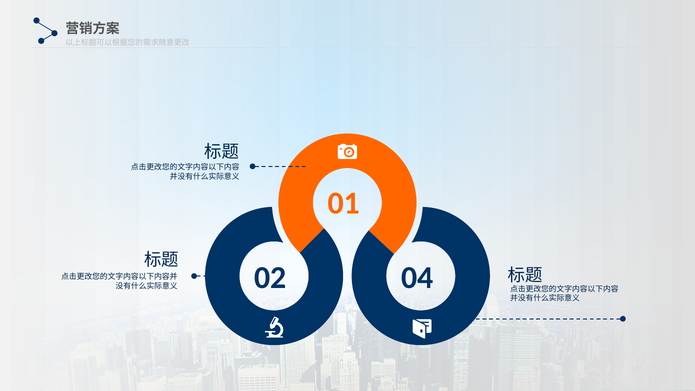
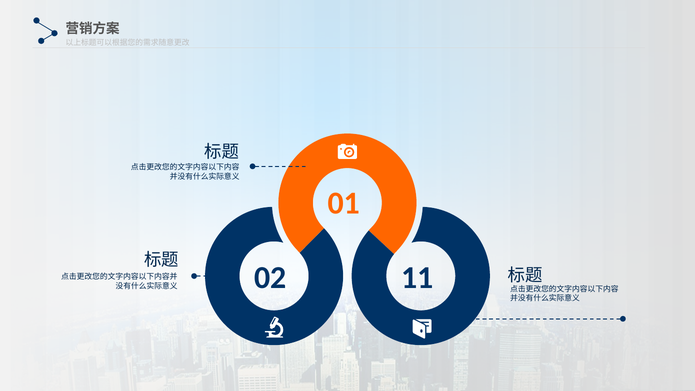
04: 04 -> 11
